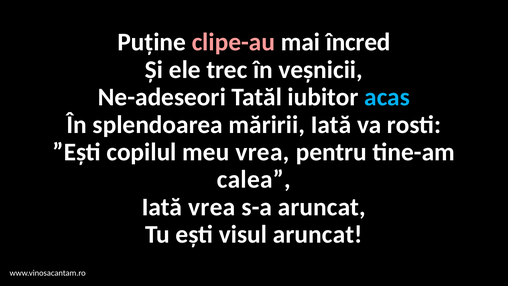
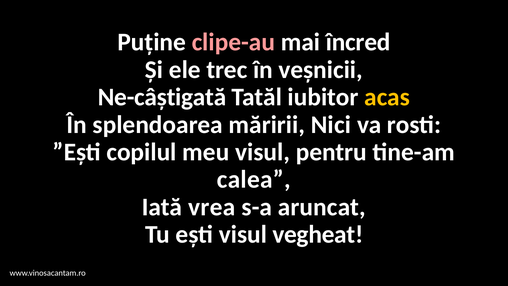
Ne-adeseori: Ne-adeseori -> Ne-câștigată
acas colour: light blue -> yellow
măririi Iată: Iată -> Nici
meu vrea: vrea -> visul
visul aruncat: aruncat -> vegheat
